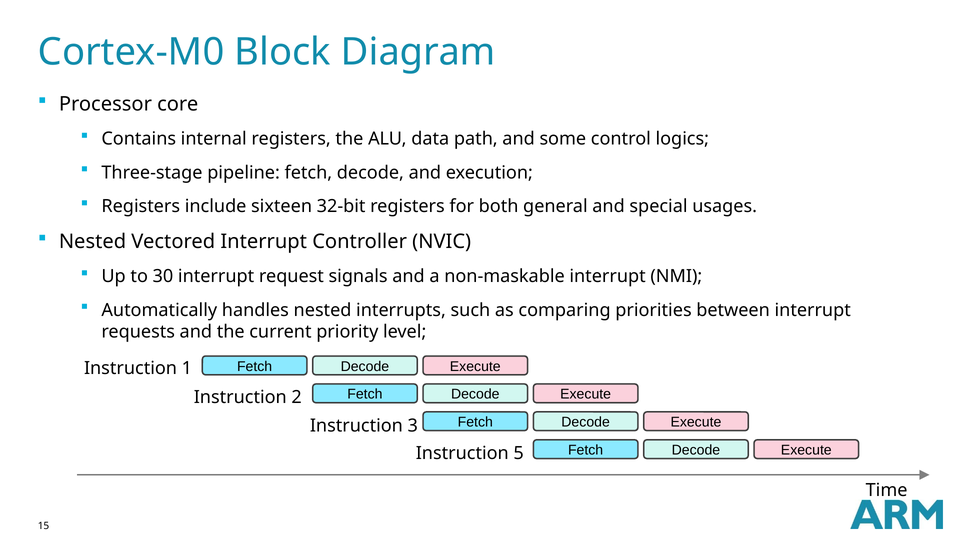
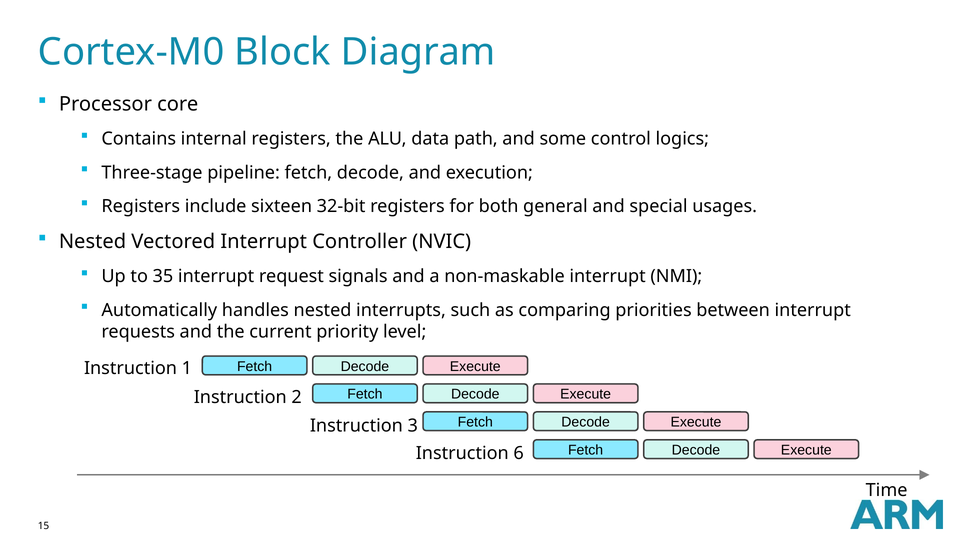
30: 30 -> 35
5: 5 -> 6
